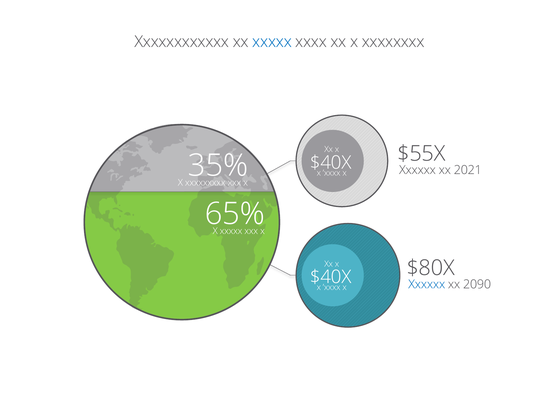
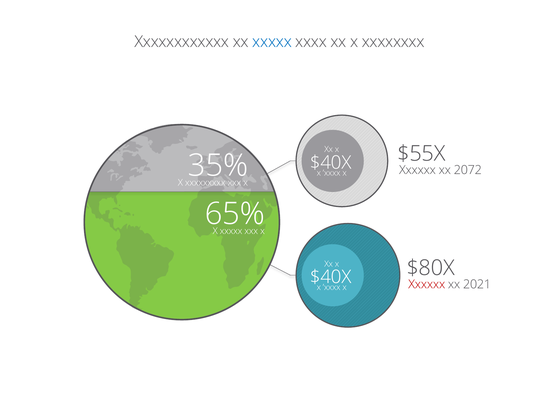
2021: 2021 -> 2072
Xxxxxx at (427, 285) colour: blue -> red
2090: 2090 -> 2021
